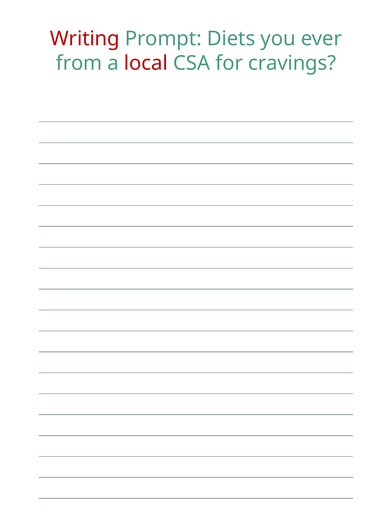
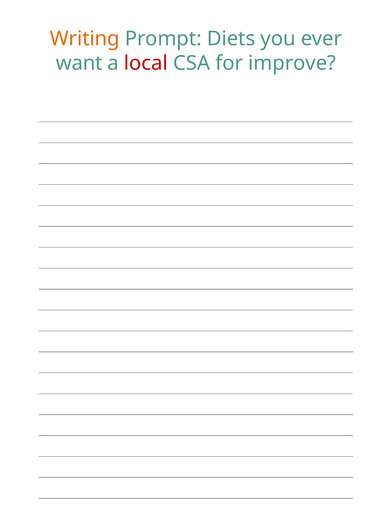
Writing colour: red -> orange
from: from -> want
cravings: cravings -> improve
